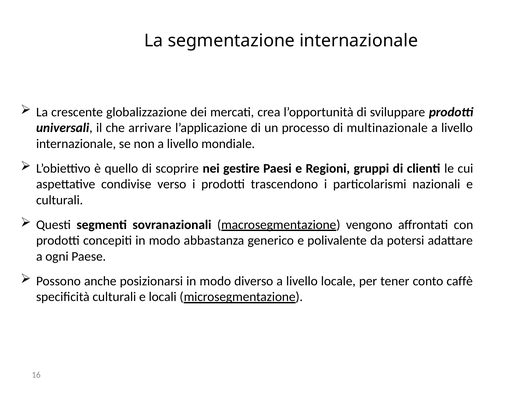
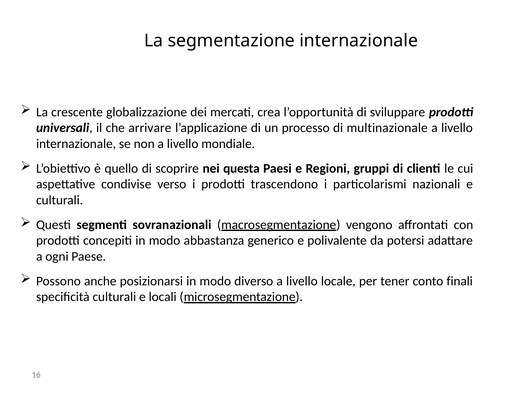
gestire: gestire -> questa
caffè: caffè -> finali
